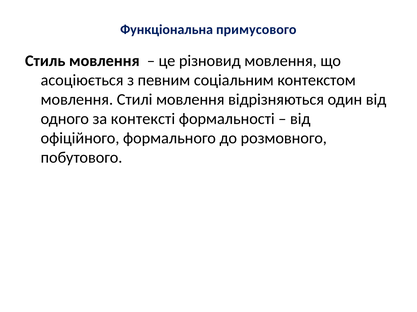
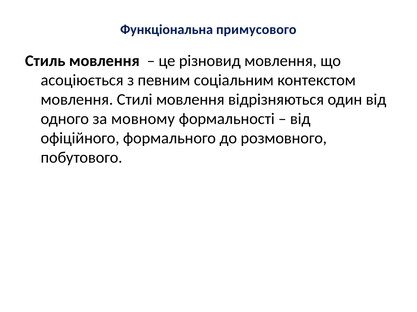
контексті: контексті -> мовному
